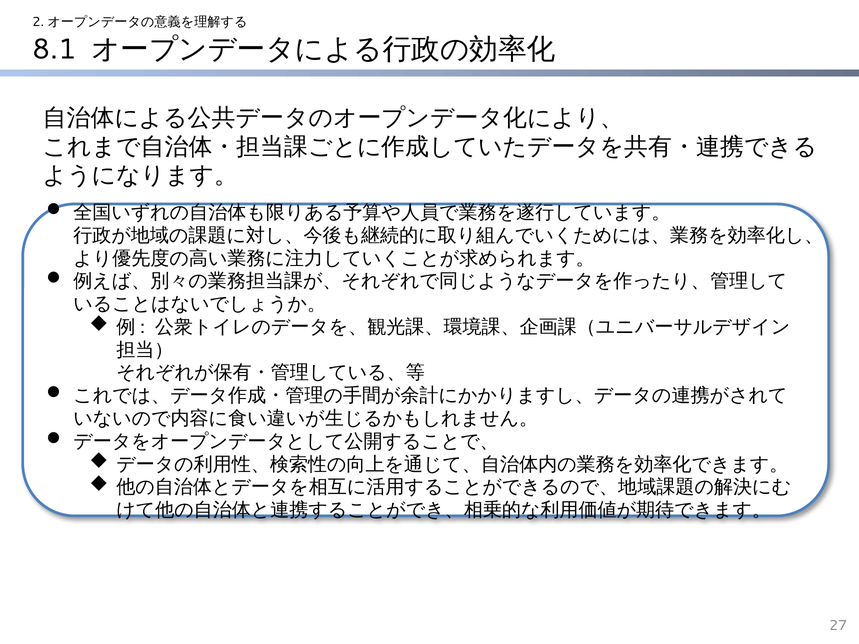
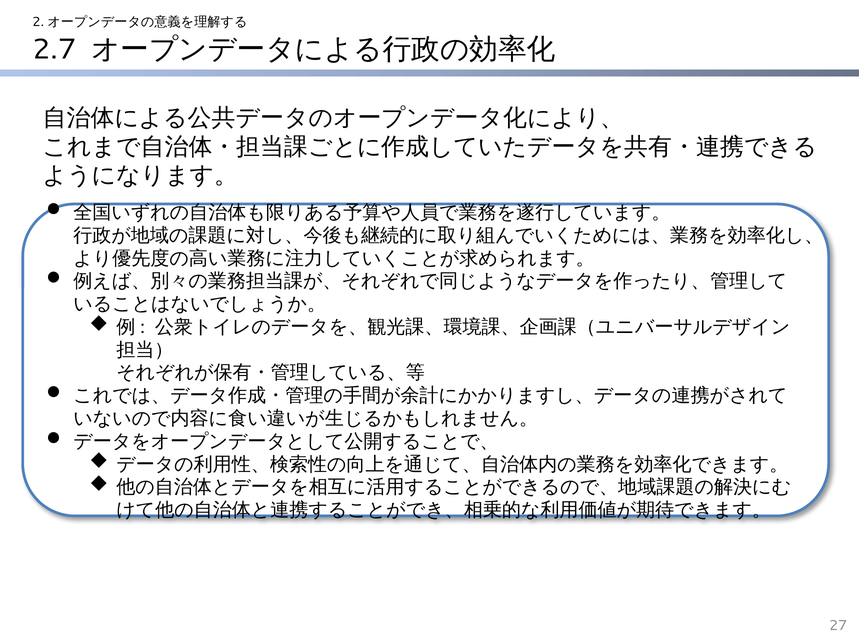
8.1: 8.1 -> 2.7
